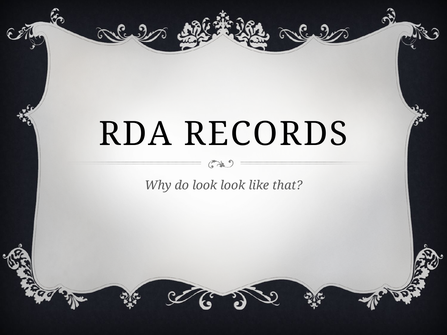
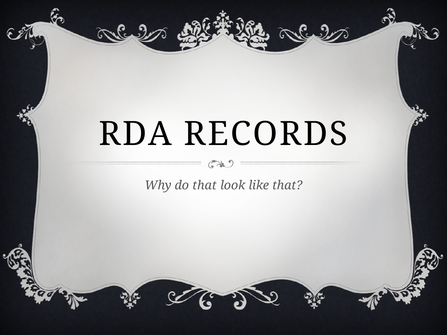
do look: look -> that
